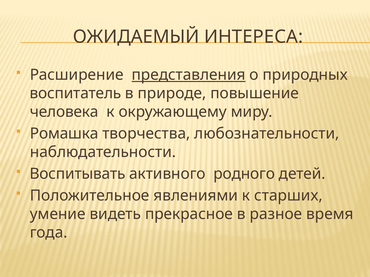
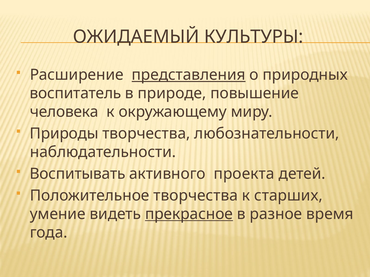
ИНТЕРЕСА: ИНТЕРЕСА -> КУЛЬТУРЫ
Ромашка: Ромашка -> Природы
родного: родного -> проекта
Положительное явлениями: явлениями -> творчества
прекрасное underline: none -> present
